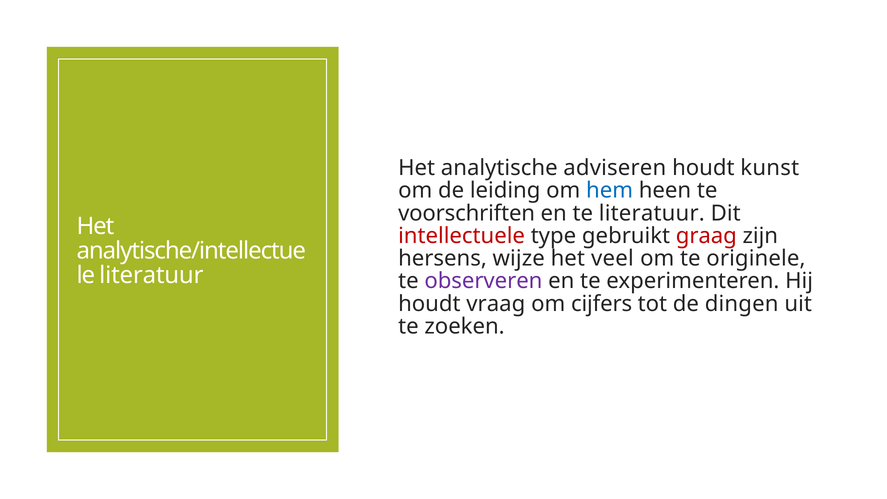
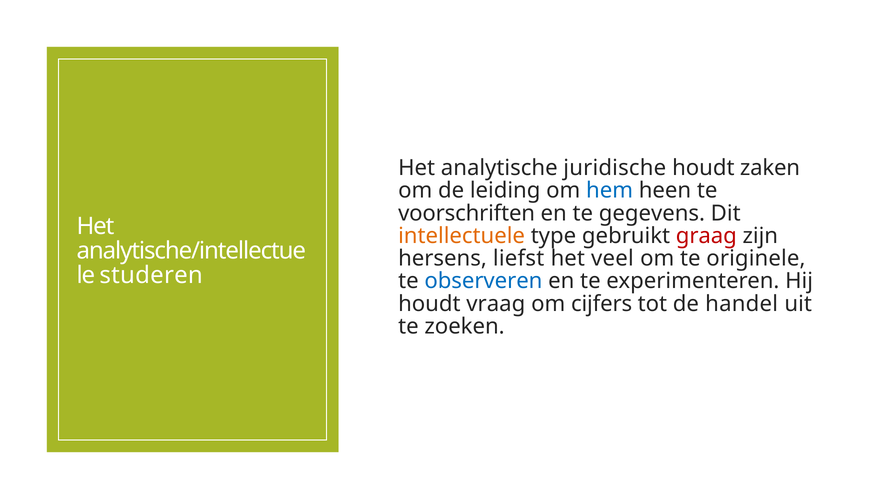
adviseren: adviseren -> juridische
kunst: kunst -> zaken
te literatuur: literatuur -> gegevens
intellectuele colour: red -> orange
wijze: wijze -> liefst
literatuur at (151, 275): literatuur -> studeren
observeren colour: purple -> blue
dingen: dingen -> handel
